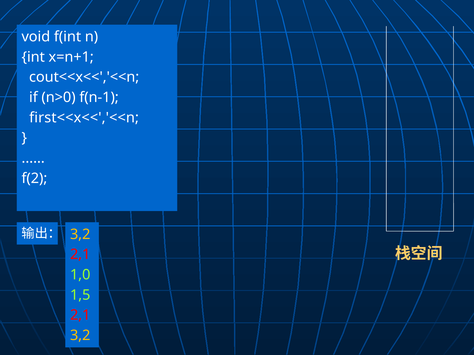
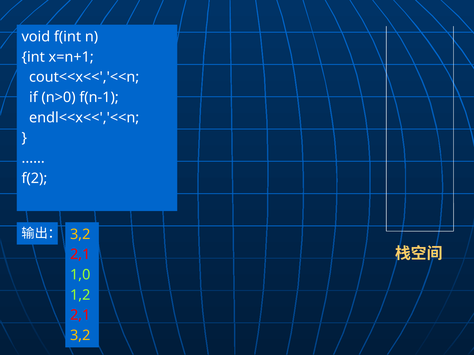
first<<x<<','<<n: first<<x<<','<<n -> endl<<x<<','<<n
1,5: 1,5 -> 1,2
